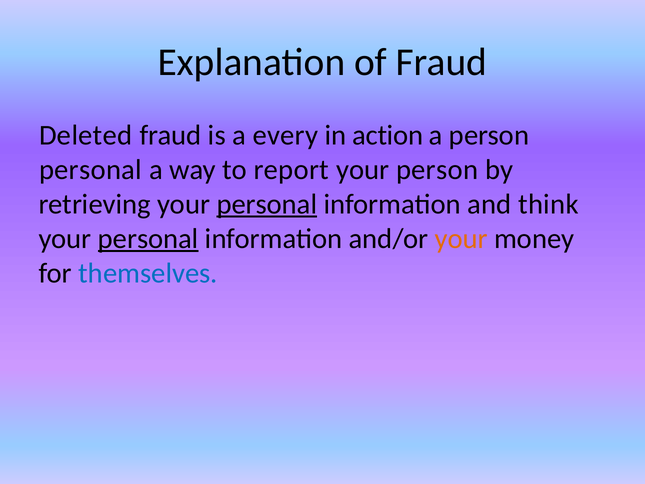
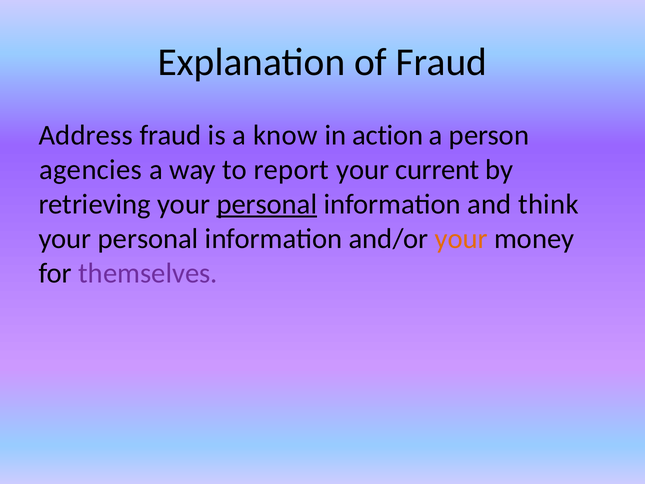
Deleted: Deleted -> Address
every: every -> know
personal at (91, 170): personal -> agencies
your person: person -> current
personal at (148, 239) underline: present -> none
themselves colour: blue -> purple
